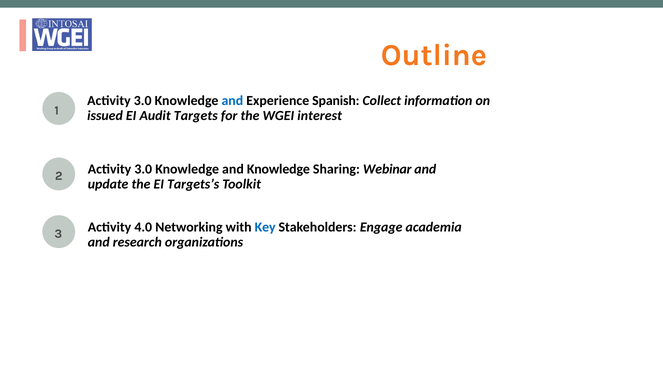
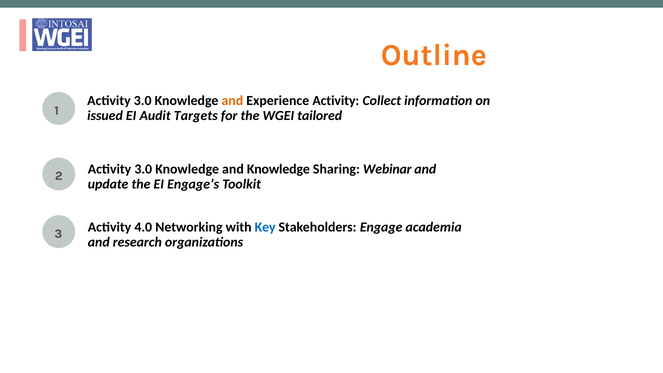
and at (232, 101) colour: blue -> orange
Experience Spanish: Spanish -> Activity
interest: interest -> tailored
Targets’s: Targets’s -> Engage’s
